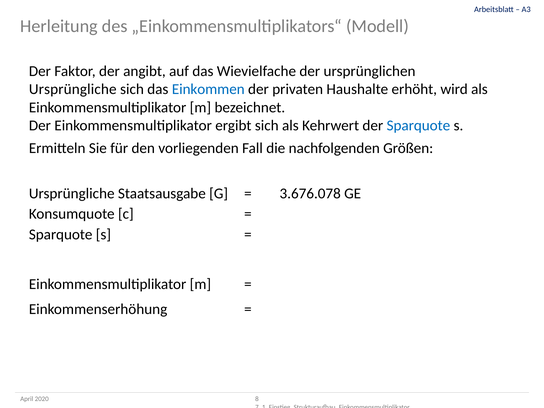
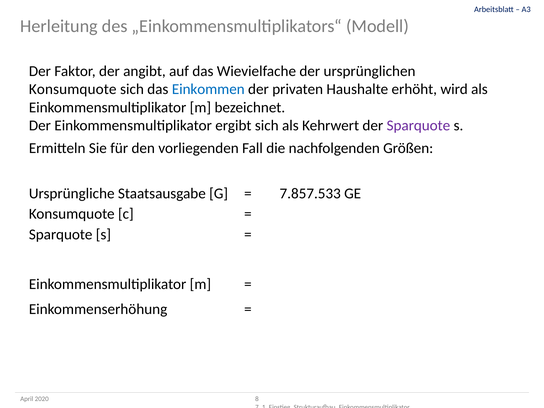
Ursprüngliche at (73, 89): Ursprüngliche -> Konsumquote
Sparquote at (418, 126) colour: blue -> purple
3.676.078: 3.676.078 -> 7.857.533
